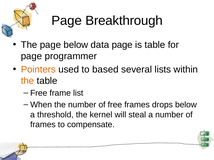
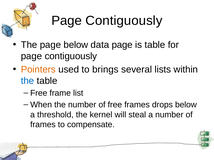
Breakthrough at (124, 21): Breakthrough -> Contiguously
programmer at (71, 56): programmer -> contiguously
based: based -> brings
the at (27, 81) colour: orange -> blue
